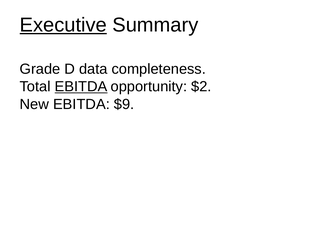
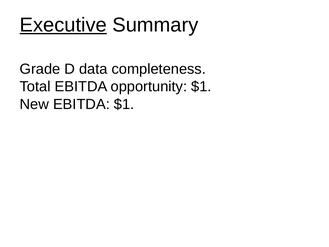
EBITDA at (81, 87) underline: present -> none
opportunity $2: $2 -> $1
EBITDA $9: $9 -> $1
